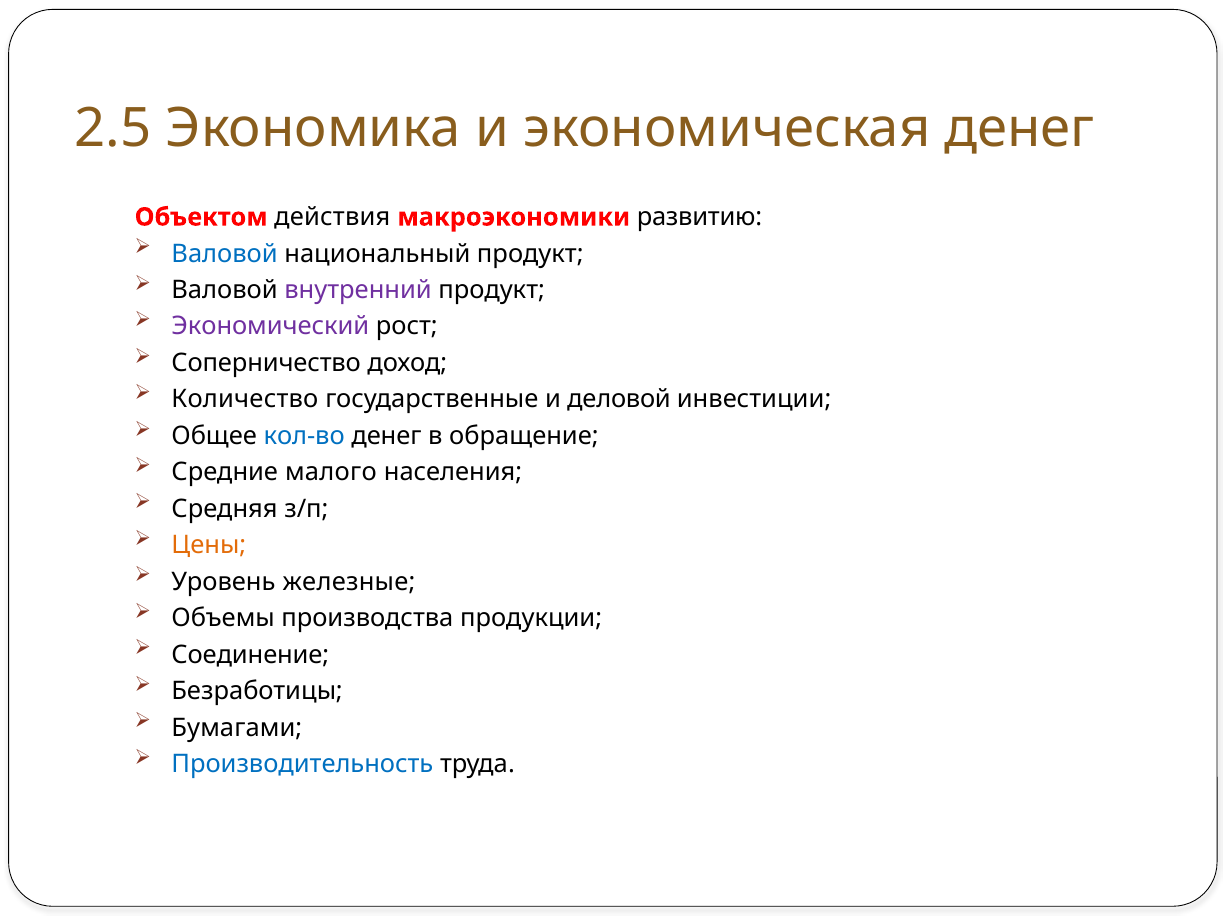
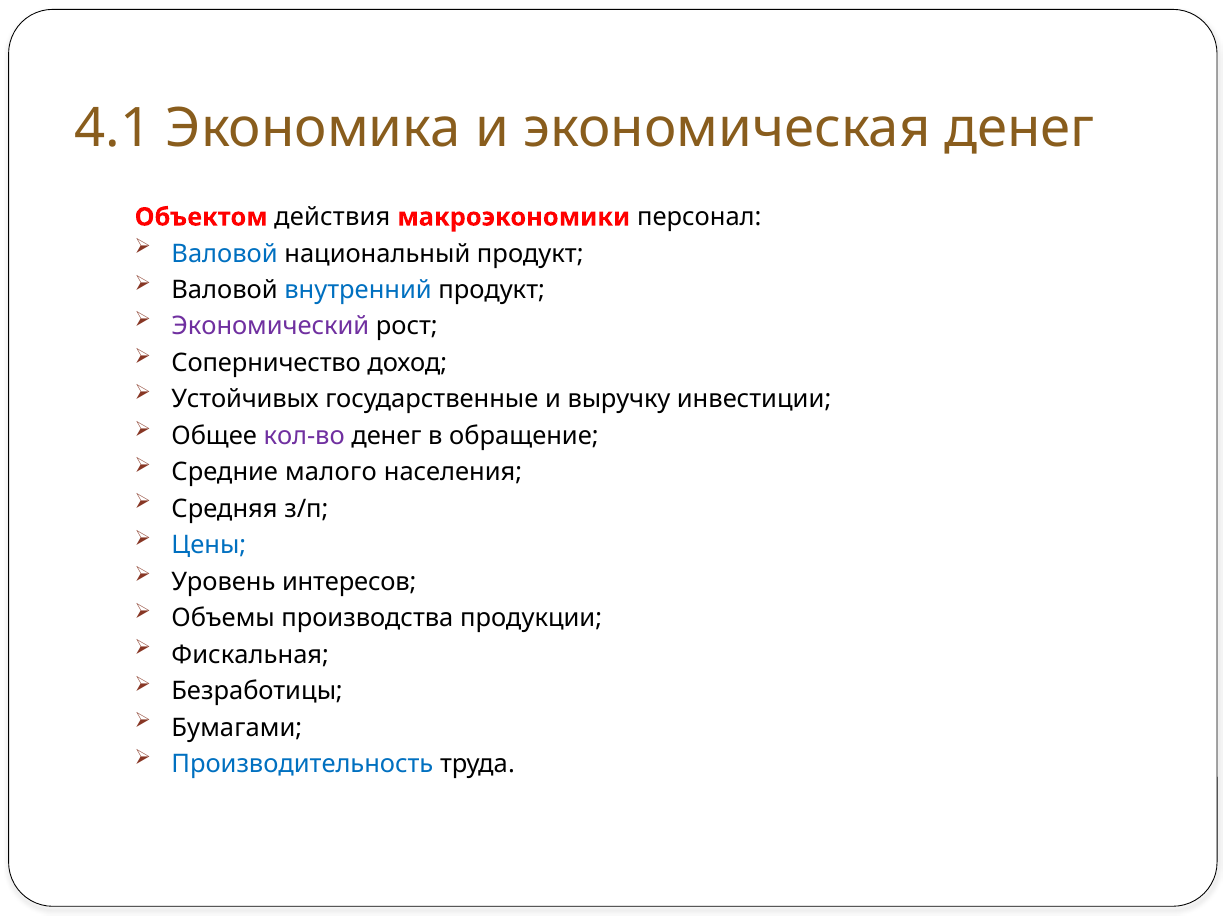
2.5: 2.5 -> 4.1
развитию: развитию -> персонал
внутренний colour: purple -> blue
Количество: Количество -> Устойчивых
деловой: деловой -> выручку
кол-во colour: blue -> purple
Цены colour: orange -> blue
железные: железные -> интересов
Соединение: Соединение -> Фискальная
